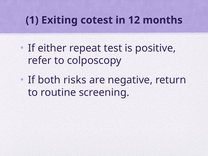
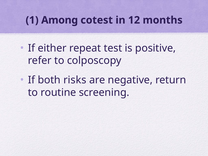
Exiting: Exiting -> Among
